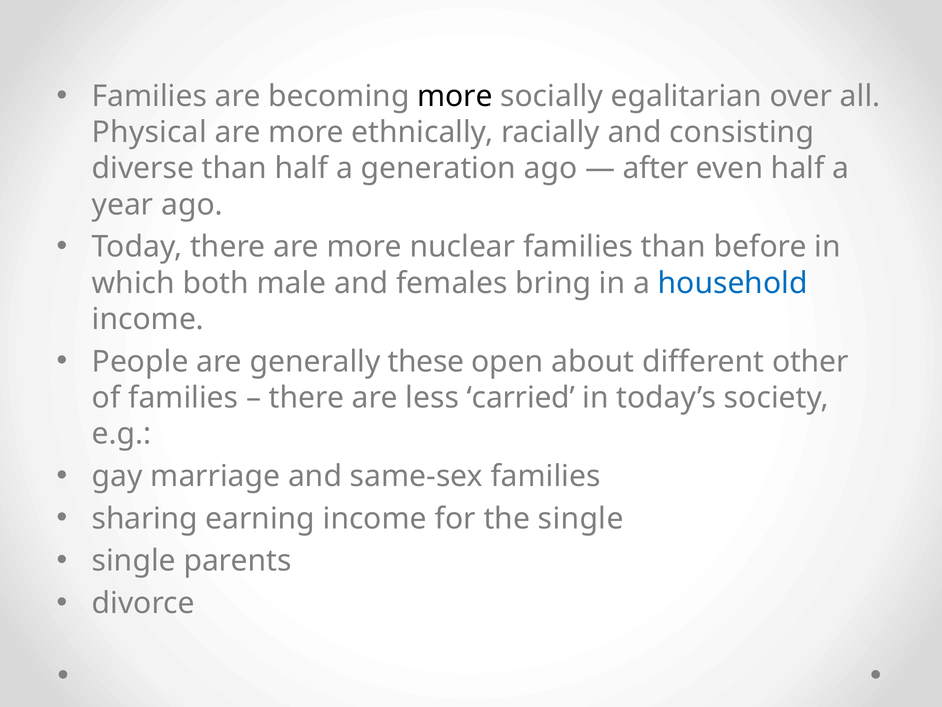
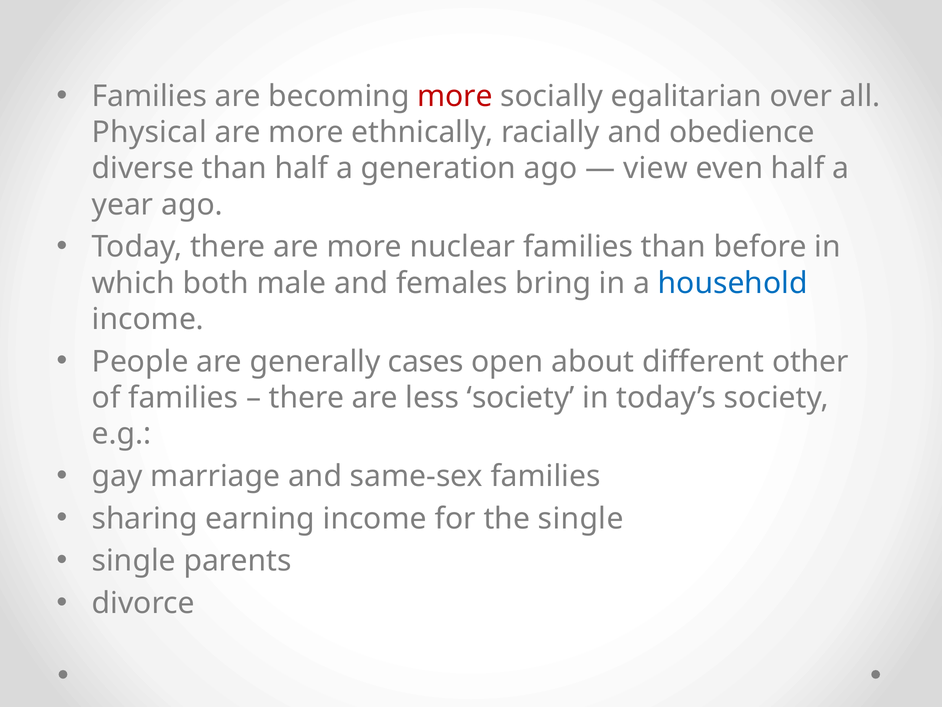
more at (455, 96) colour: black -> red
consisting: consisting -> obedience
after: after -> view
these: these -> cases
less carried: carried -> society
